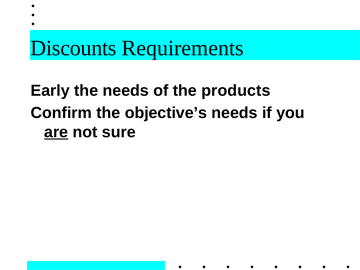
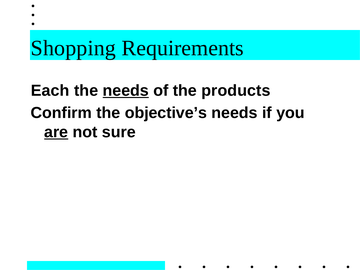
Discounts: Discounts -> Shopping
Early: Early -> Each
needs at (126, 91) underline: none -> present
